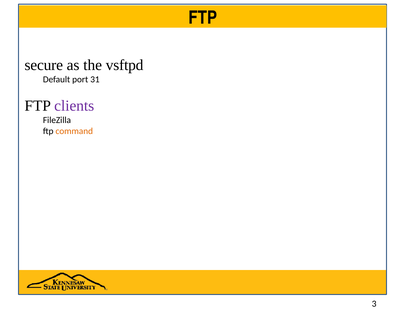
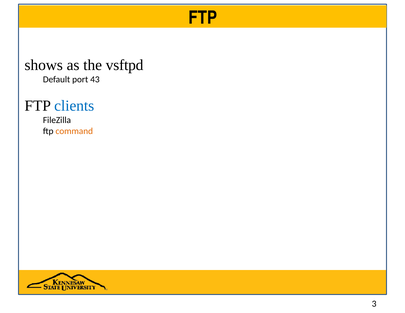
secure: secure -> shows
31: 31 -> 43
clients colour: purple -> blue
